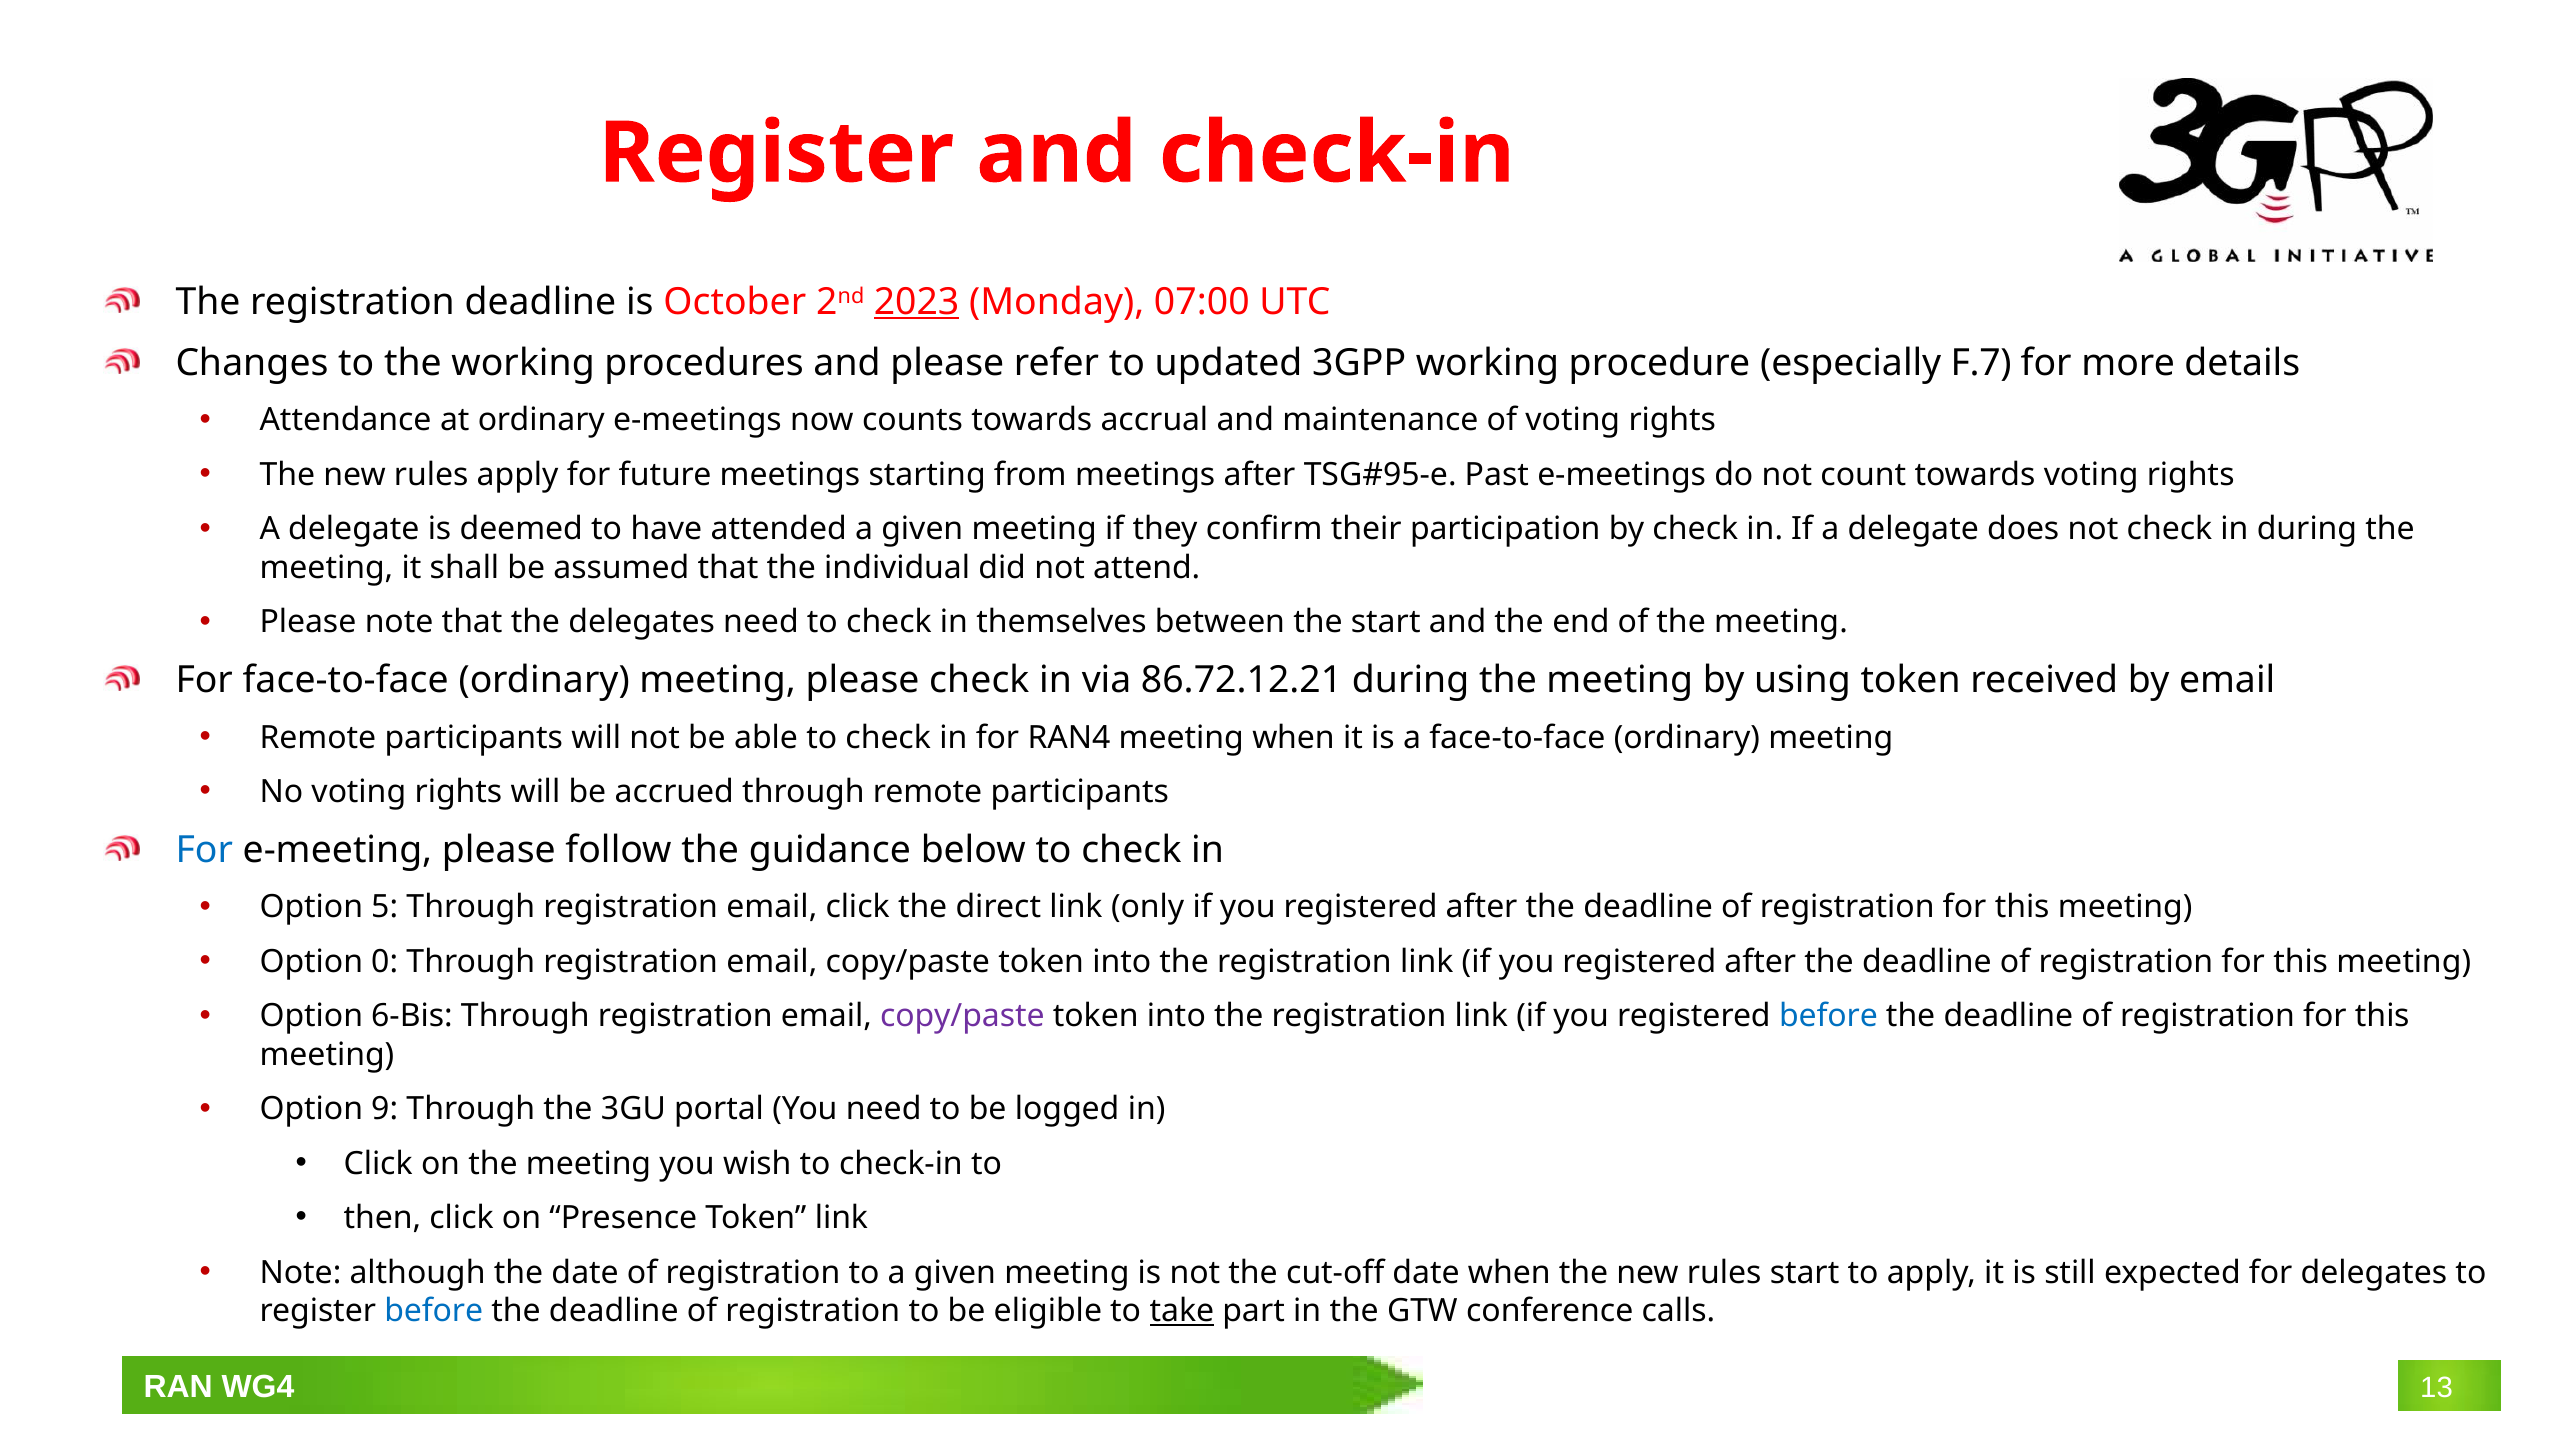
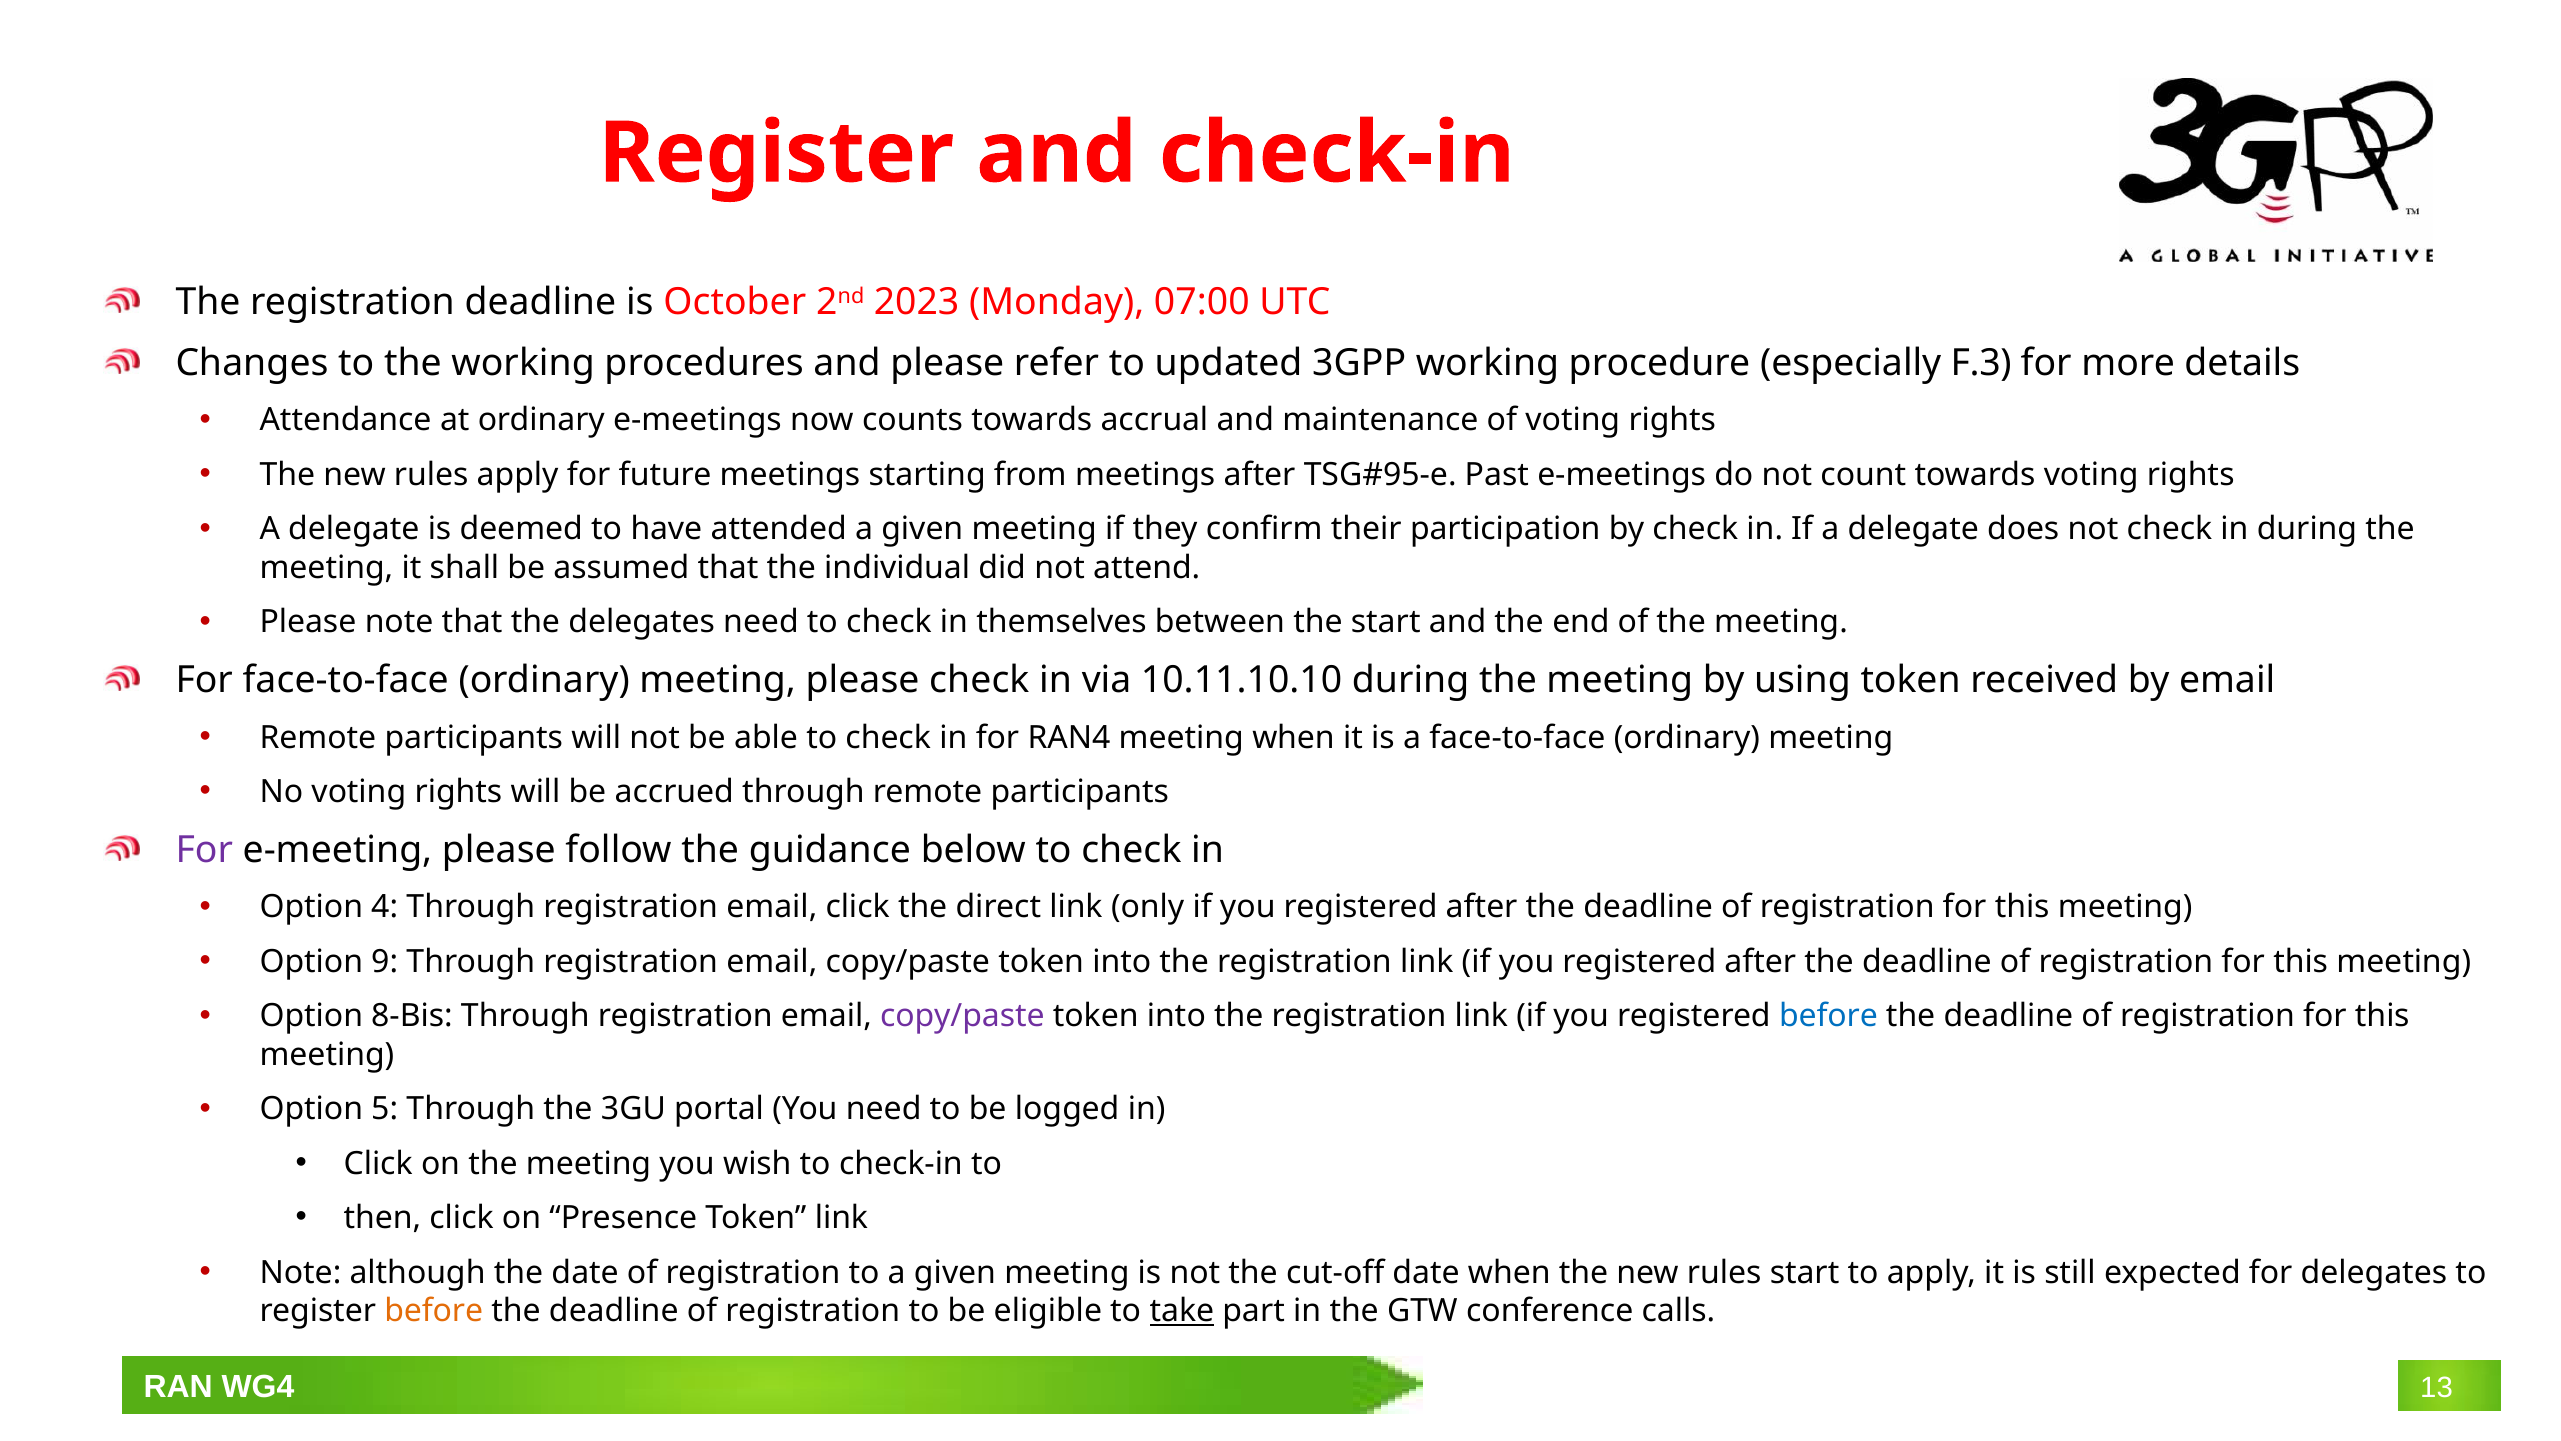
2023 underline: present -> none
F.7: F.7 -> F.3
86.72.12.21: 86.72.12.21 -> 10.11.10.10
For at (204, 850) colour: blue -> purple
5: 5 -> 4
0: 0 -> 9
6-Bis: 6-Bis -> 8-Bis
9: 9 -> 5
before at (434, 1311) colour: blue -> orange
